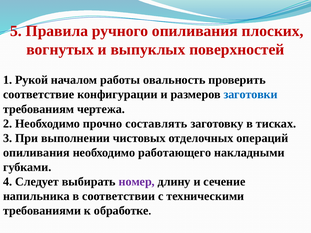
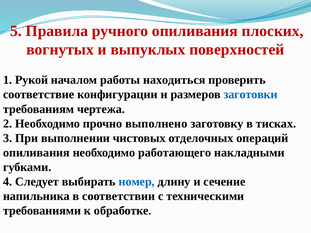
овальность: овальность -> находиться
составлять: составлять -> выполнено
номер colour: purple -> blue
